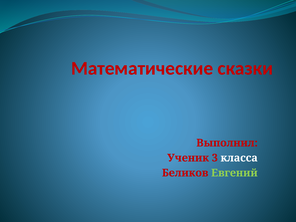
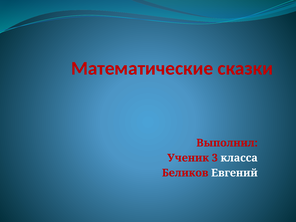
Евгений colour: light green -> white
